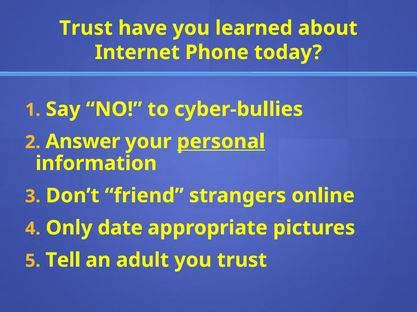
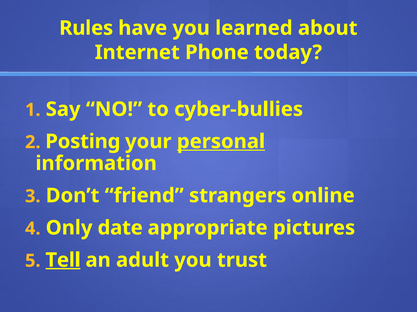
Trust at (86, 28): Trust -> Rules
Answer: Answer -> Posting
Tell underline: none -> present
